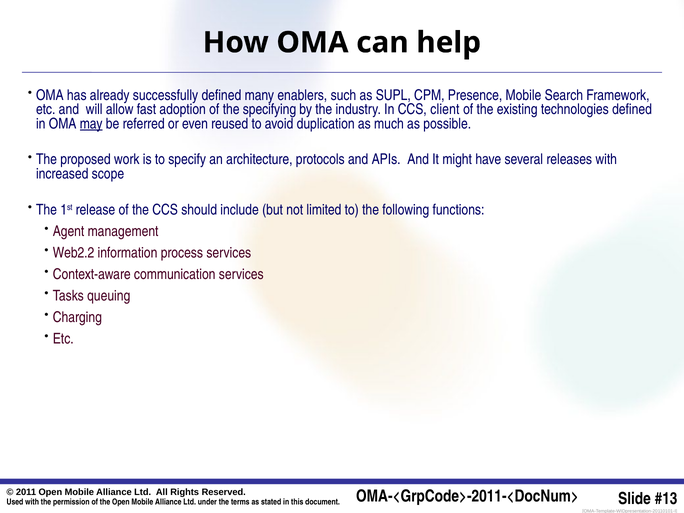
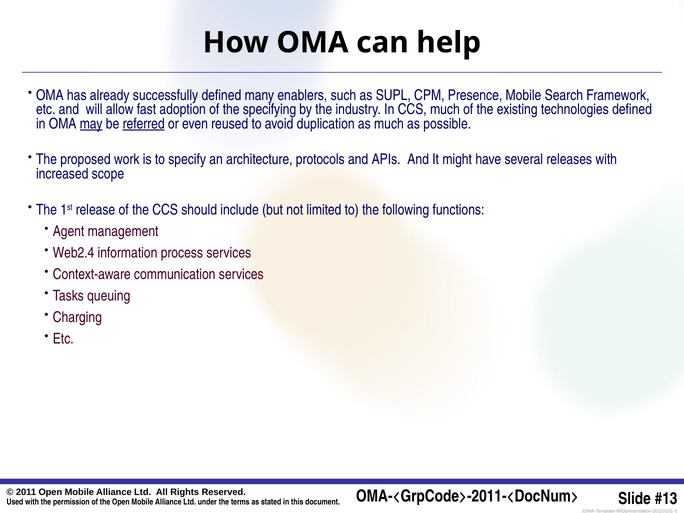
CCS client: client -> much
referred underline: none -> present
Web2.2: Web2.2 -> Web2.4
